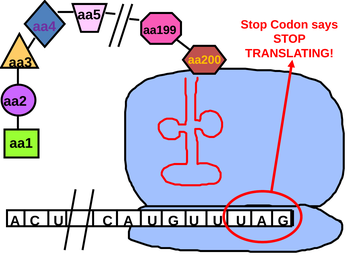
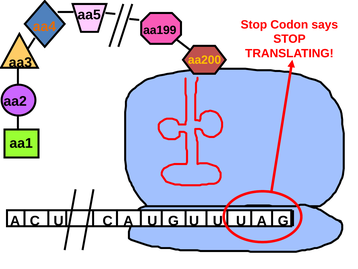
aa4 colour: purple -> orange
